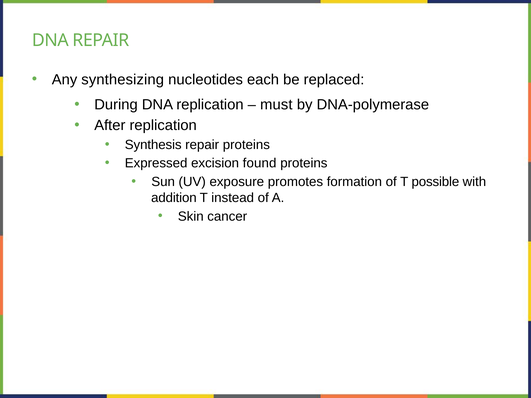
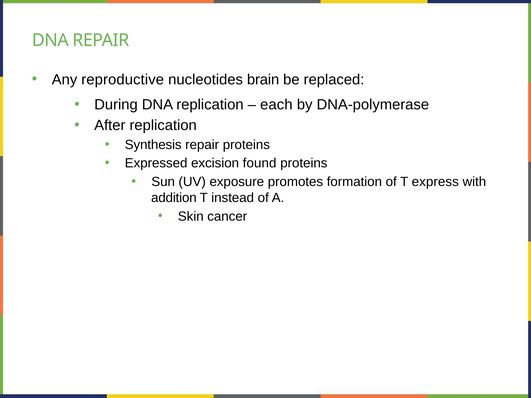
synthesizing: synthesizing -> reproductive
each: each -> brain
must: must -> each
possible: possible -> express
